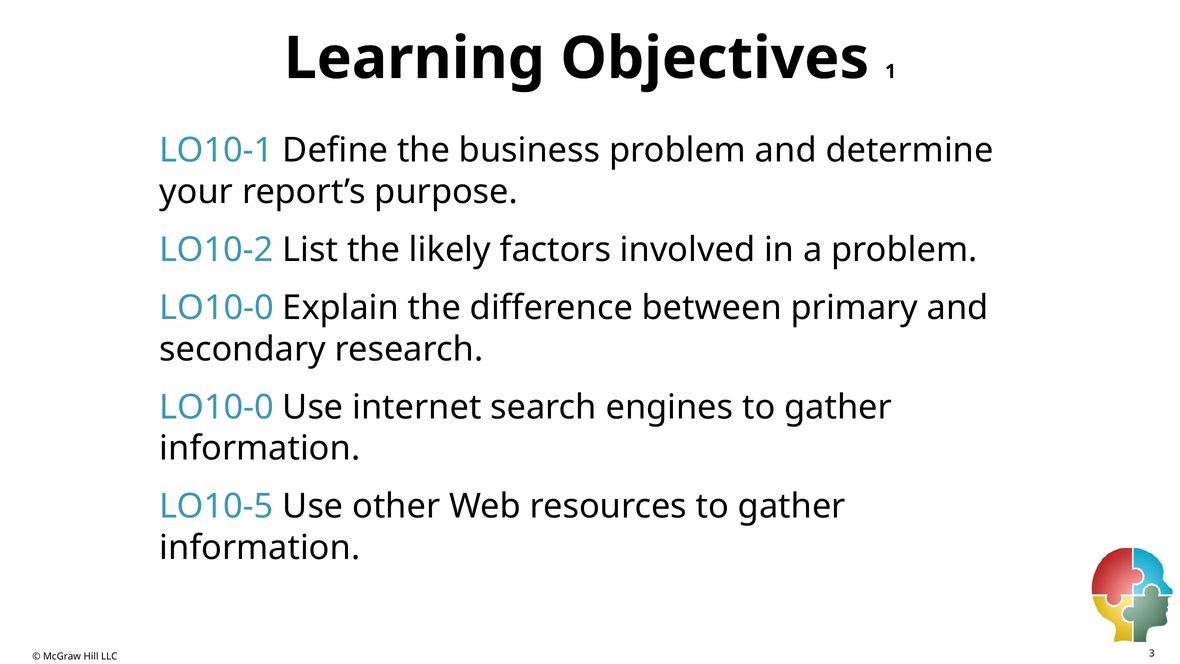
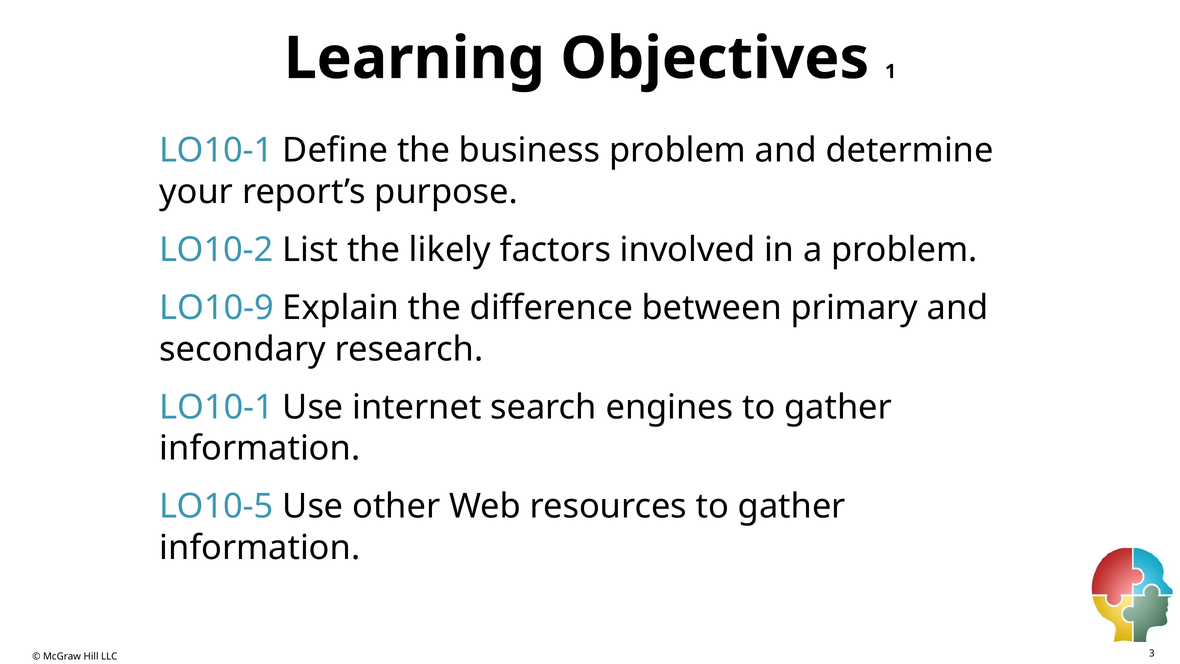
LO10-0 at (217, 308): LO10-0 -> LO10-9
LO10-0 at (217, 407): LO10-0 -> LO10-1
